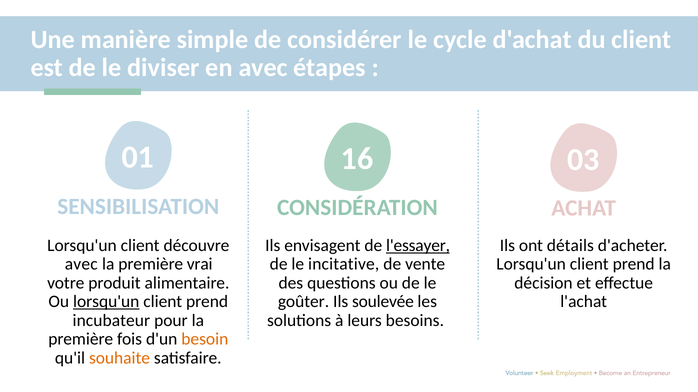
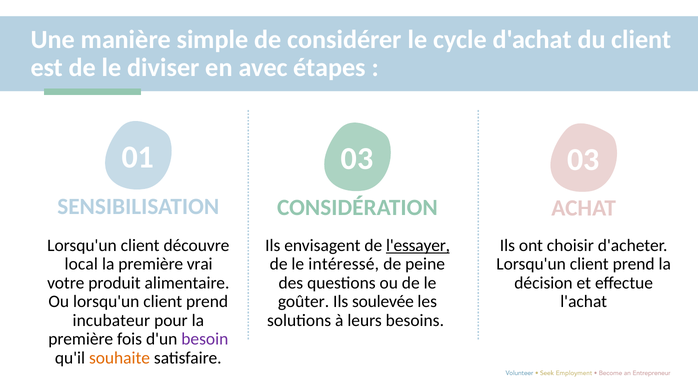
01 16: 16 -> 03
détails: détails -> choisir
avec at (81, 265): avec -> local
incitative: incitative -> intéressé
vente: vente -> peine
lorsqu'un at (106, 302) underline: present -> none
besoin colour: orange -> purple
